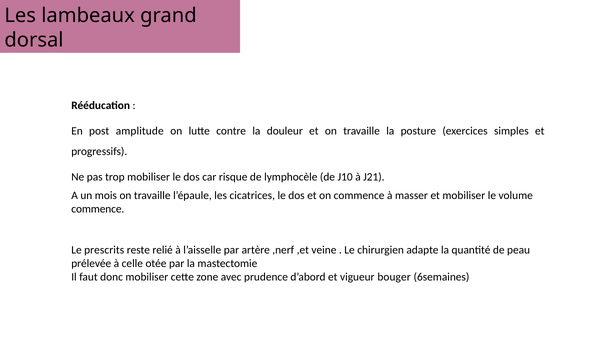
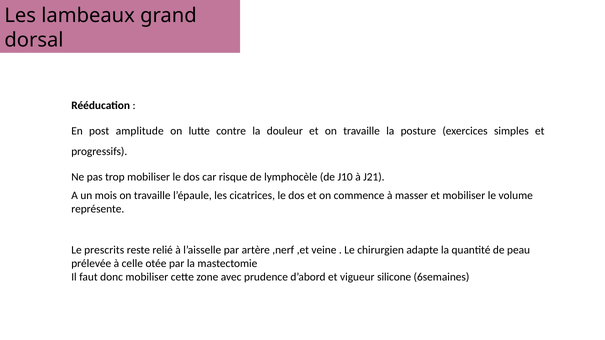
commence at (98, 209): commence -> représente
bouger: bouger -> silicone
